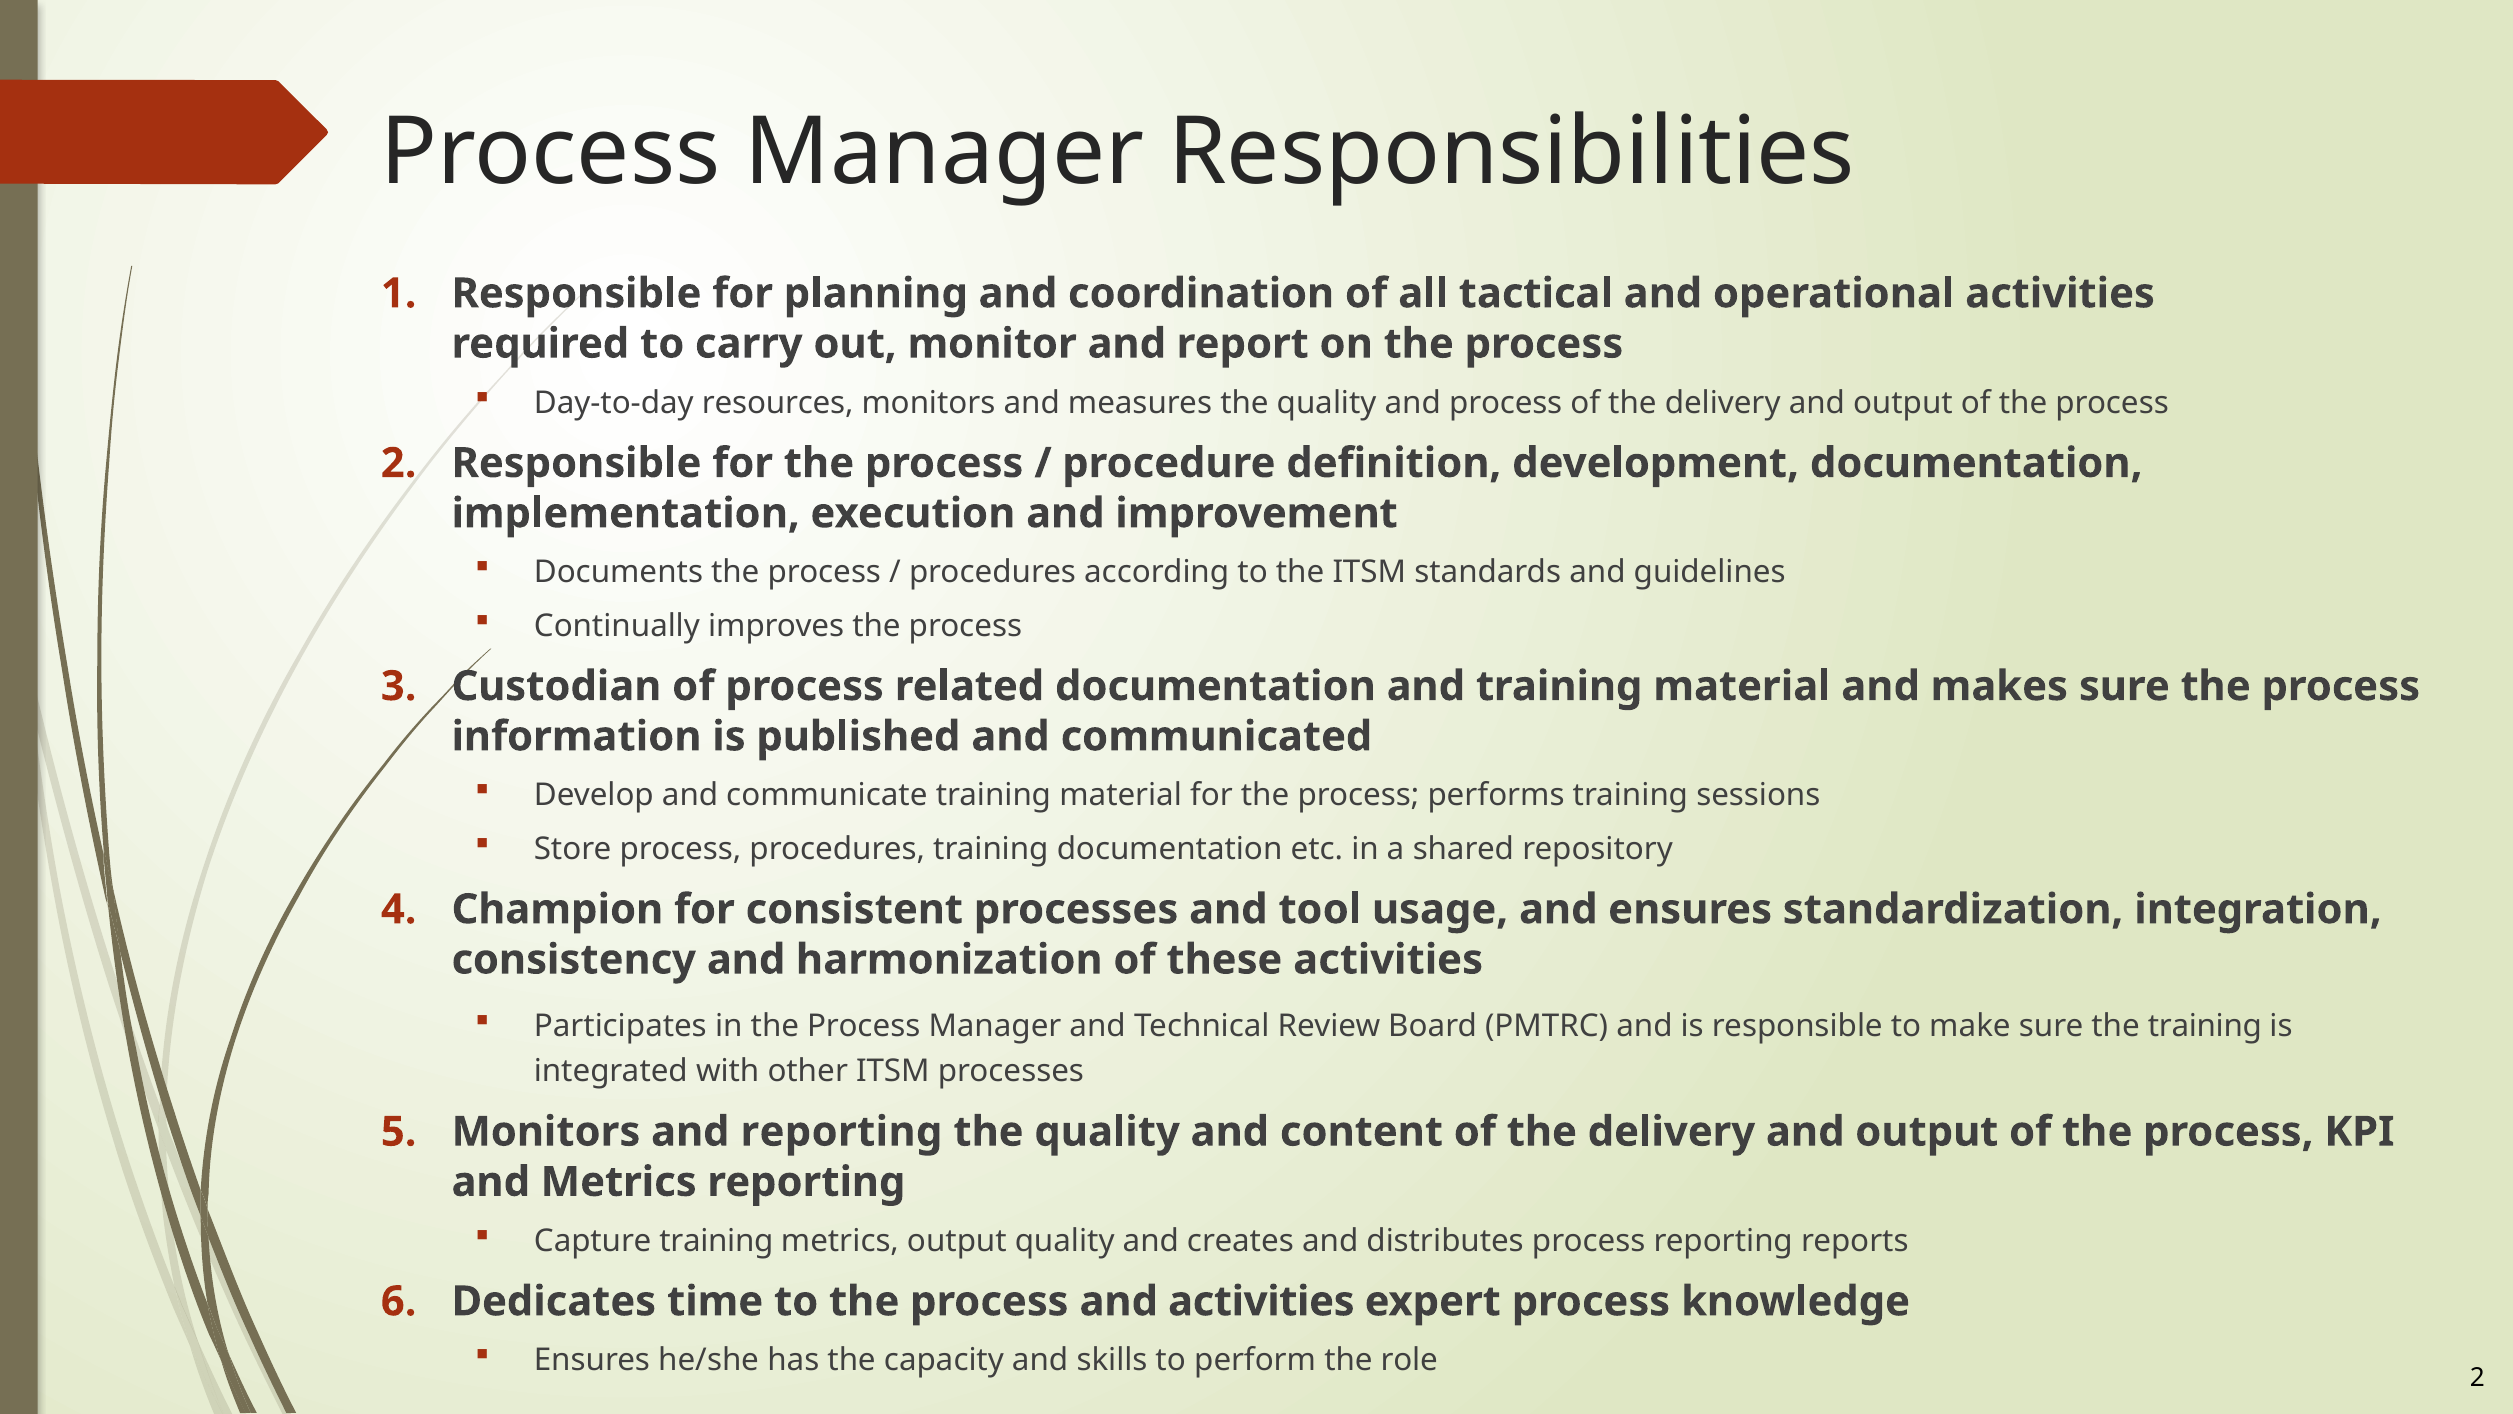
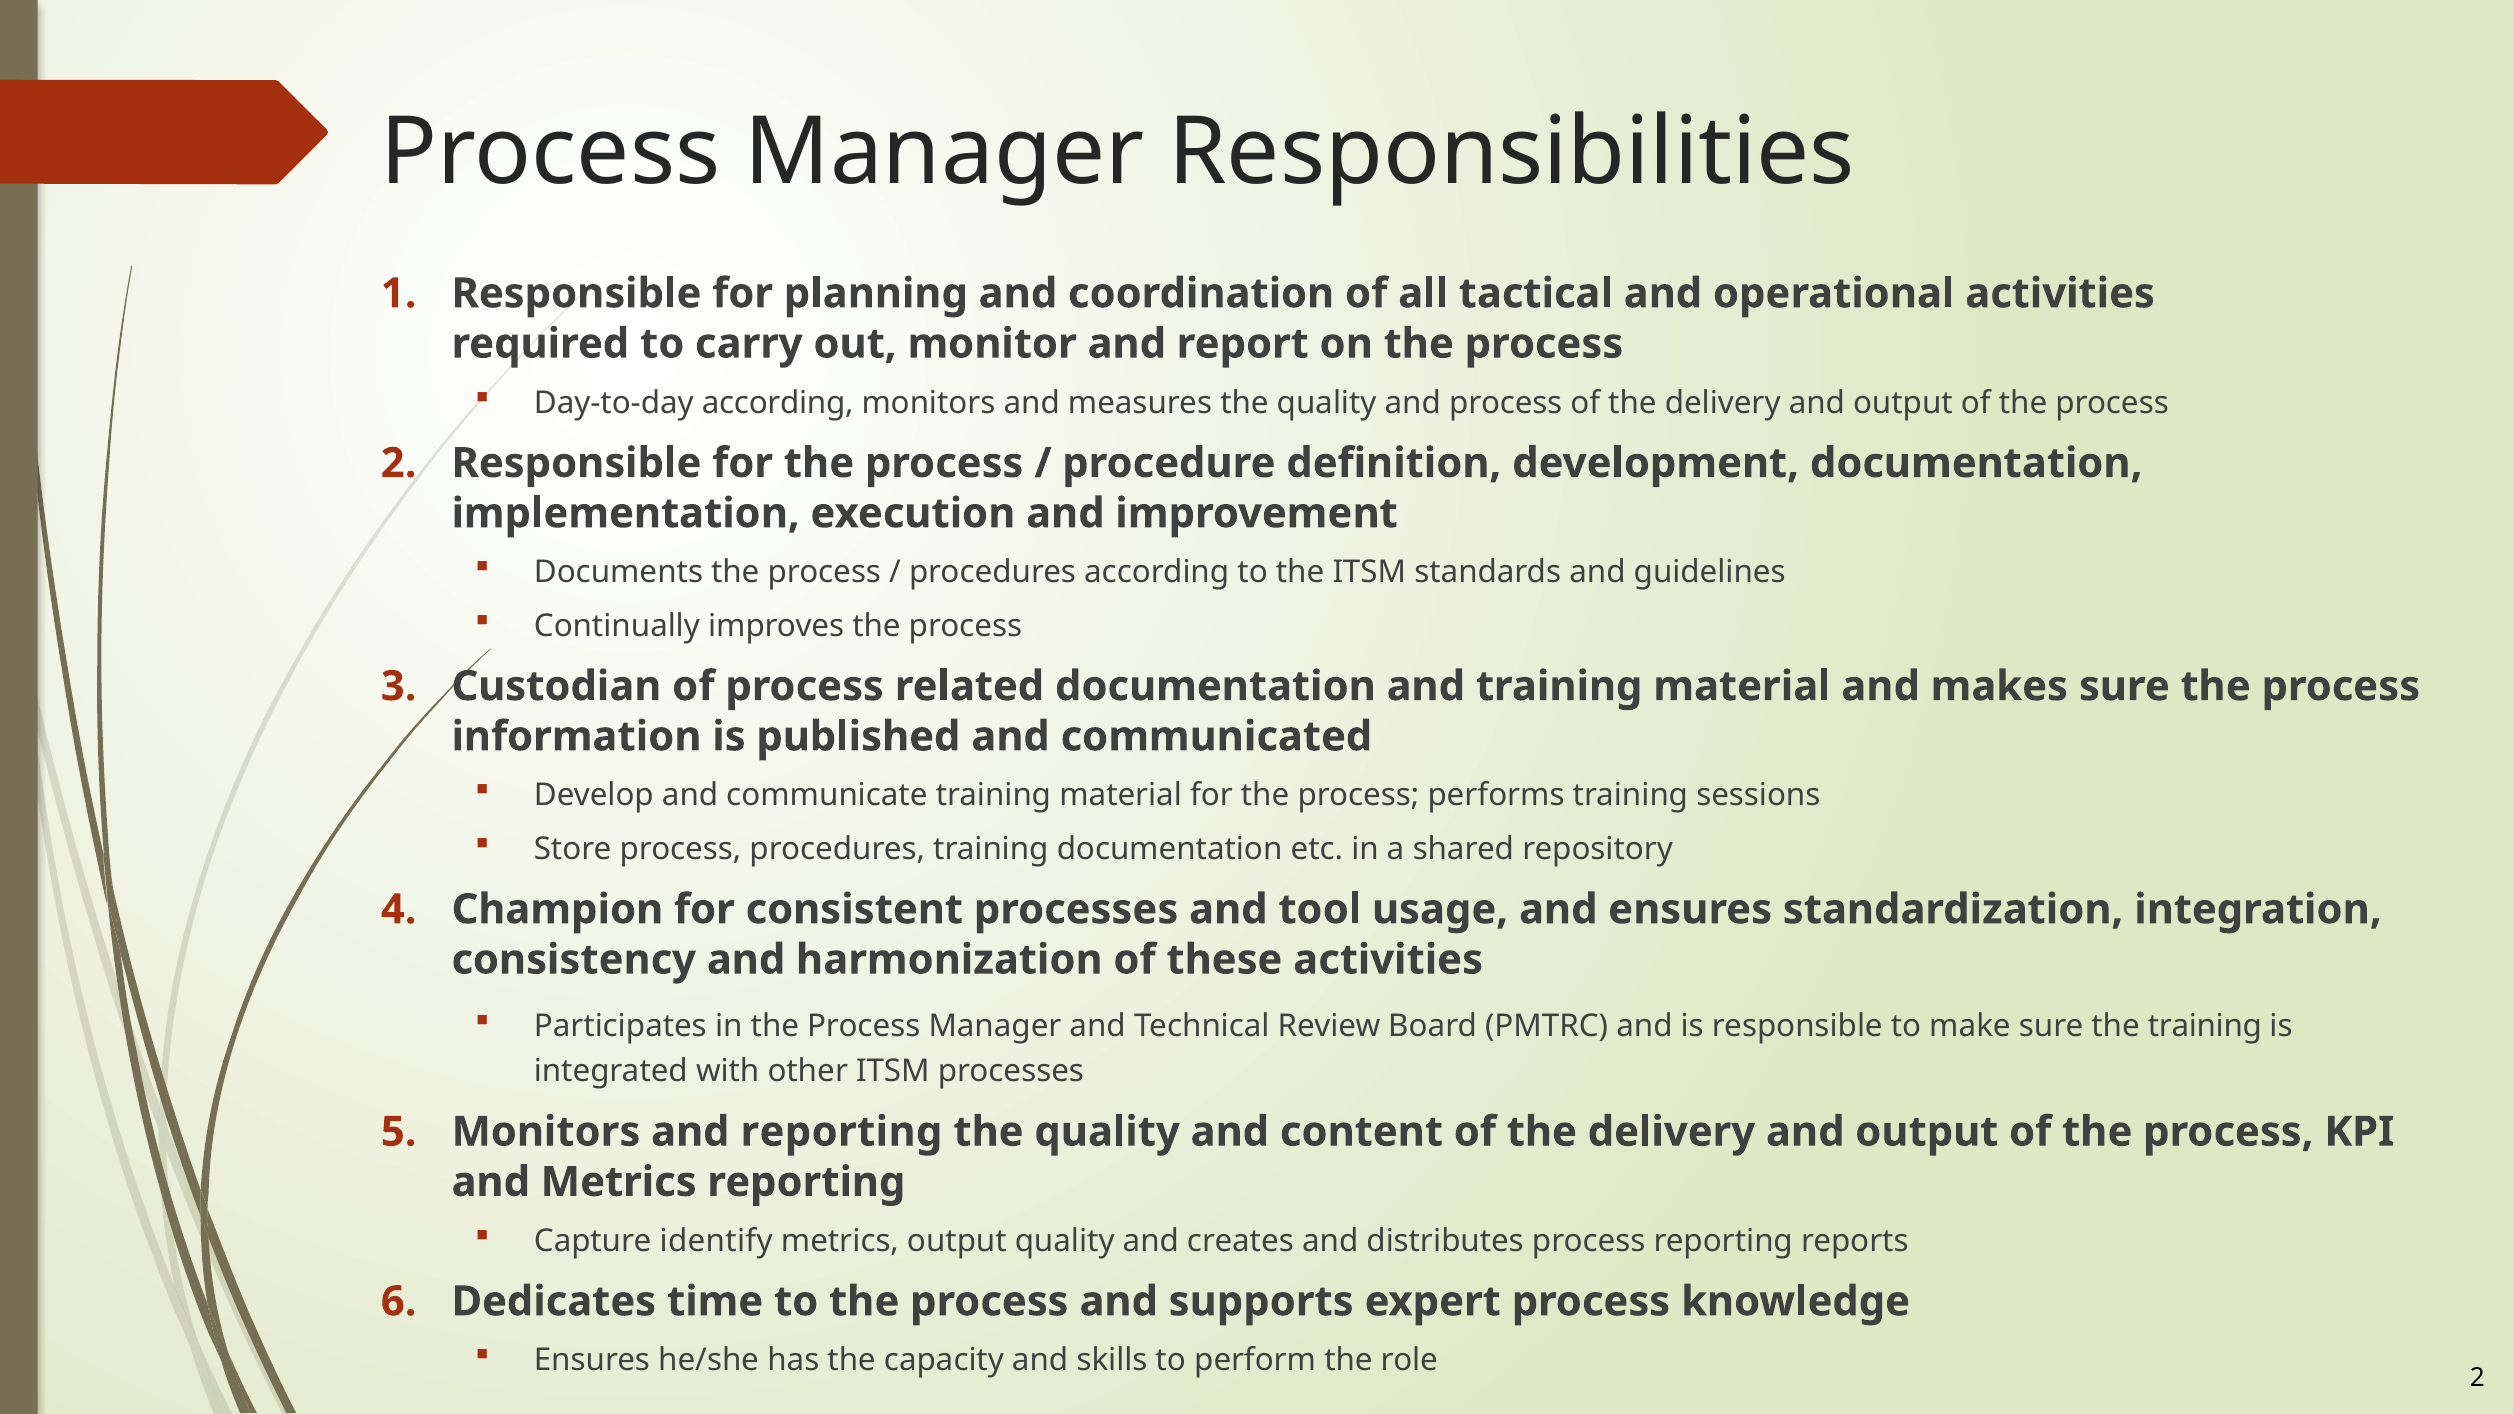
Day-to-day resources: resources -> according
Capture training: training -> identify
and activities: activities -> supports
